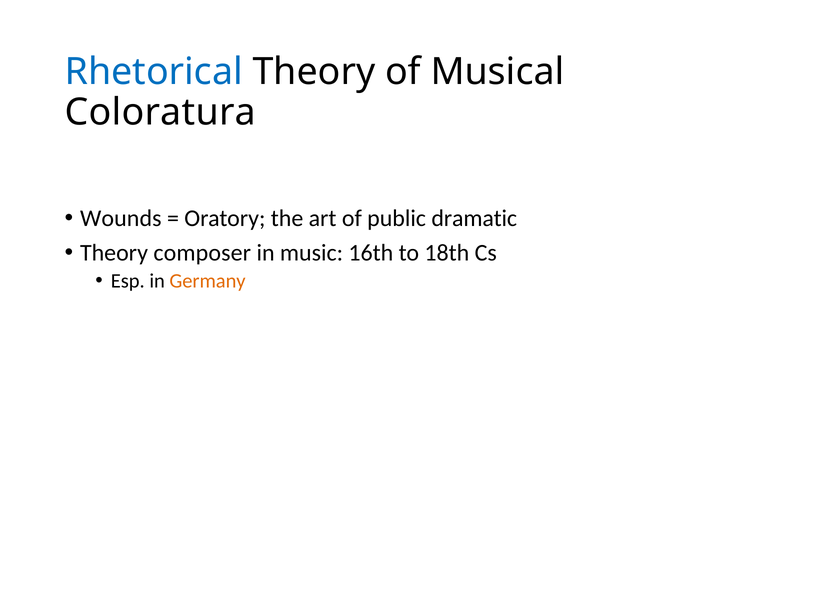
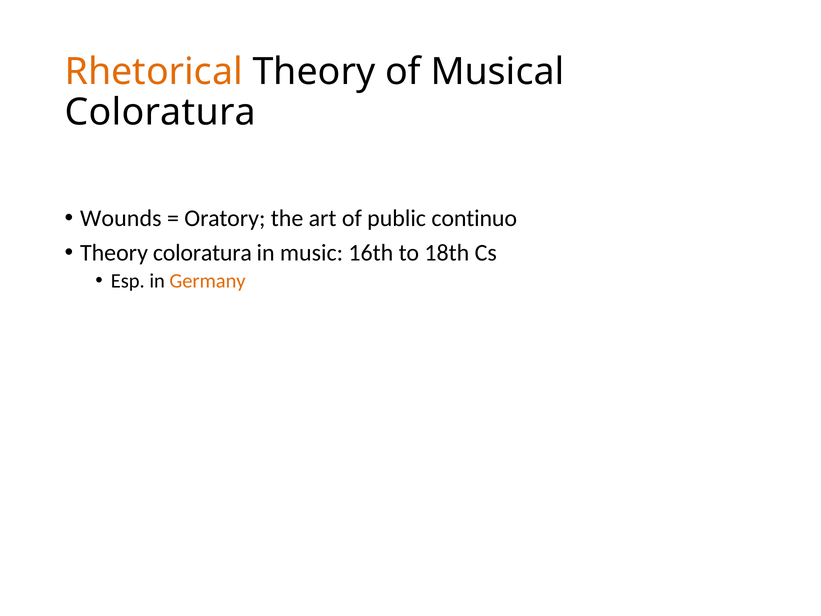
Rhetorical colour: blue -> orange
dramatic: dramatic -> continuo
Theory composer: composer -> coloratura
